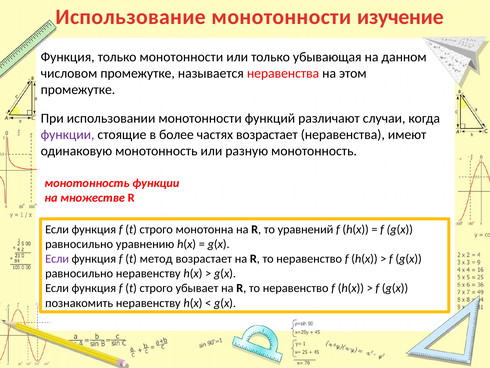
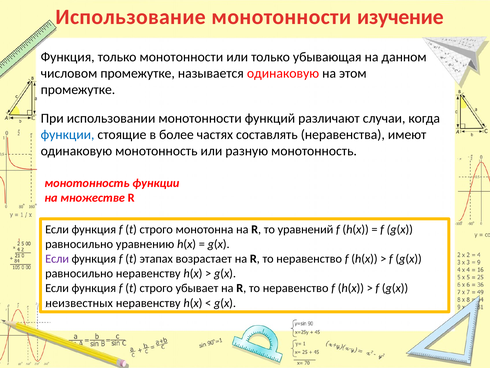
называется неравенства: неравенства -> одинаковую
функции at (68, 134) colour: purple -> blue
частях возрастает: возрастает -> составлять
метод: метод -> этапах
познакомить: познакомить -> неизвестных
